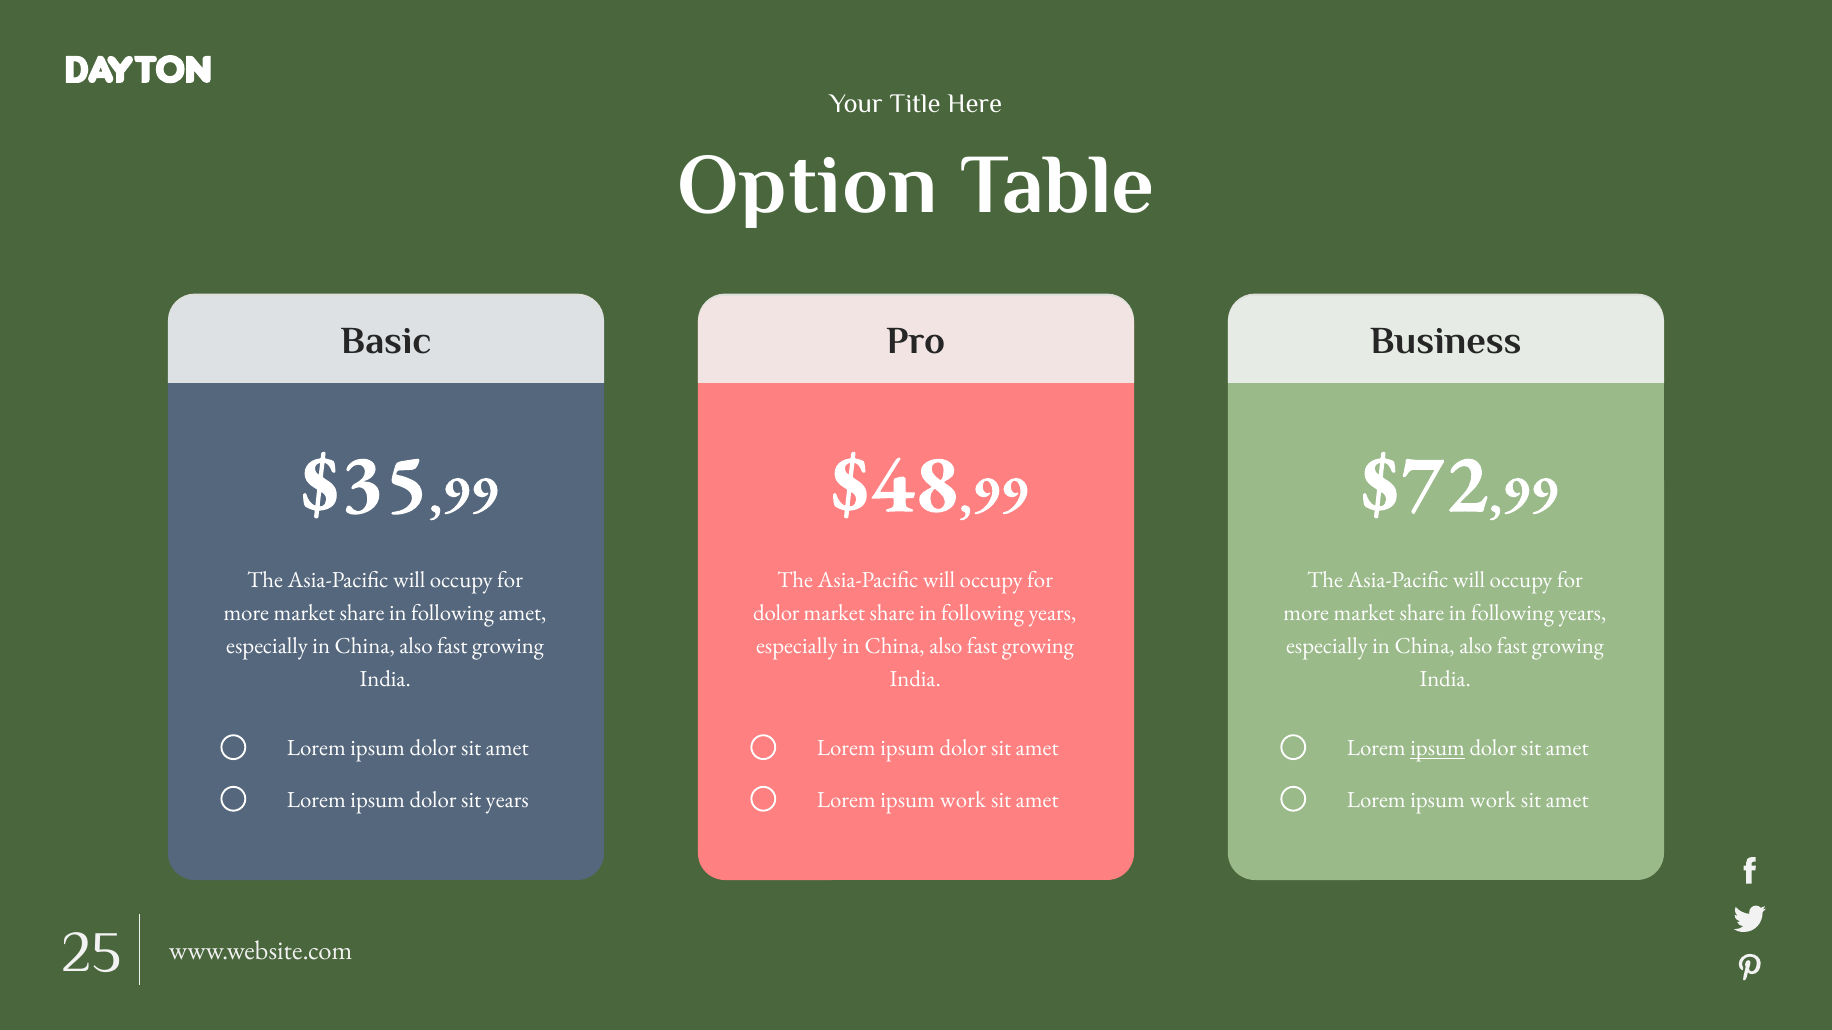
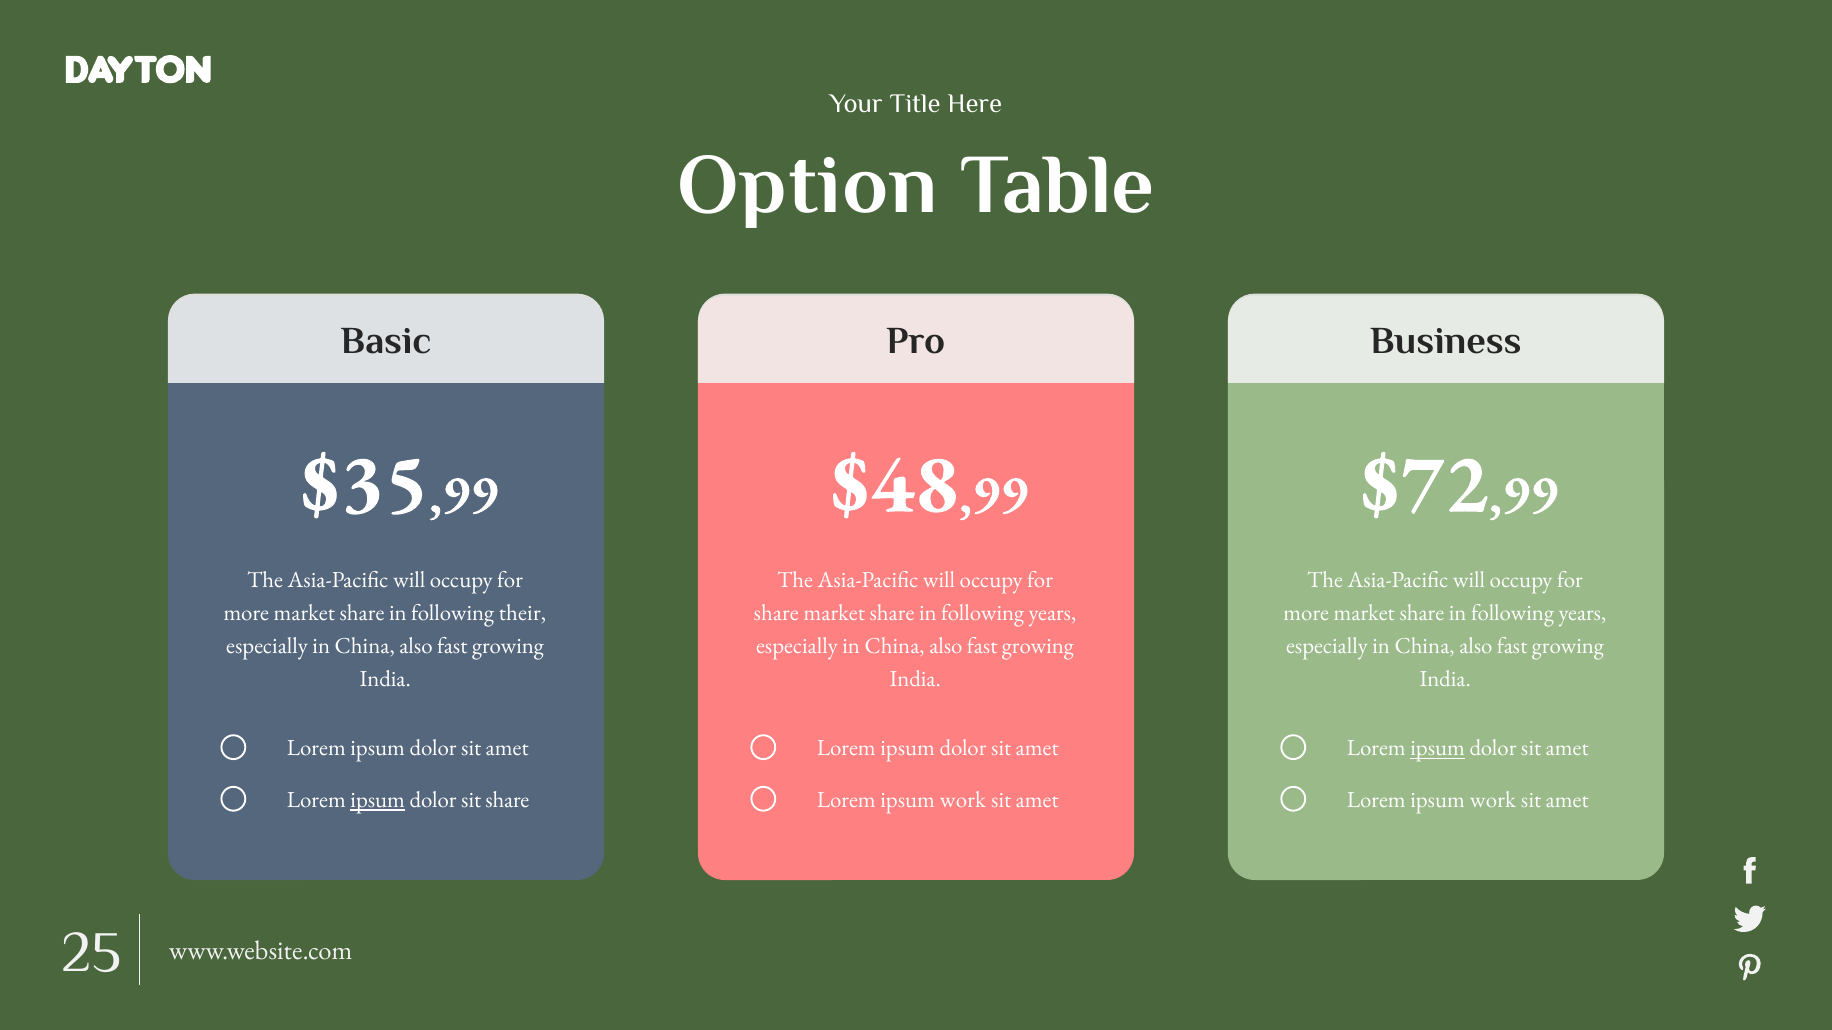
following amet: amet -> their
dolor at (776, 613): dolor -> share
ipsum at (378, 800) underline: none -> present
sit years: years -> share
